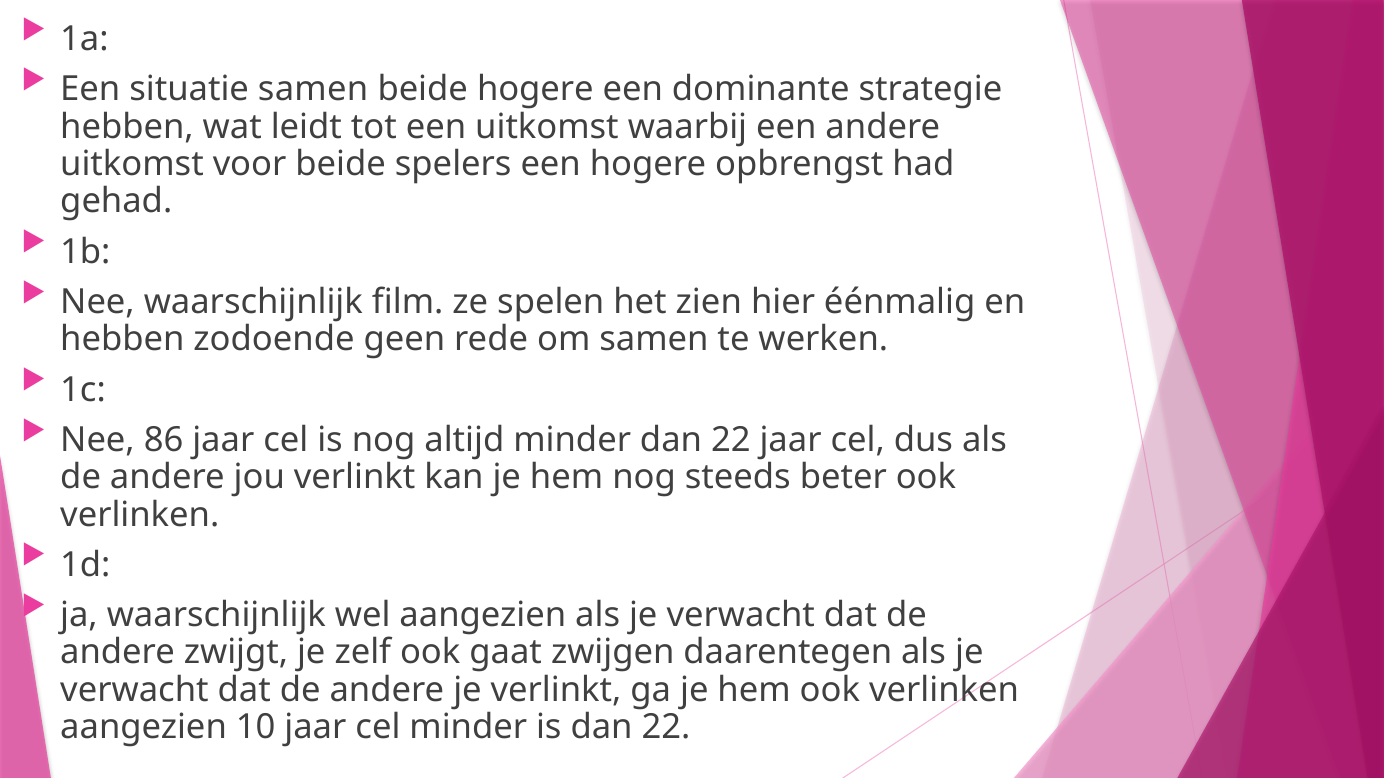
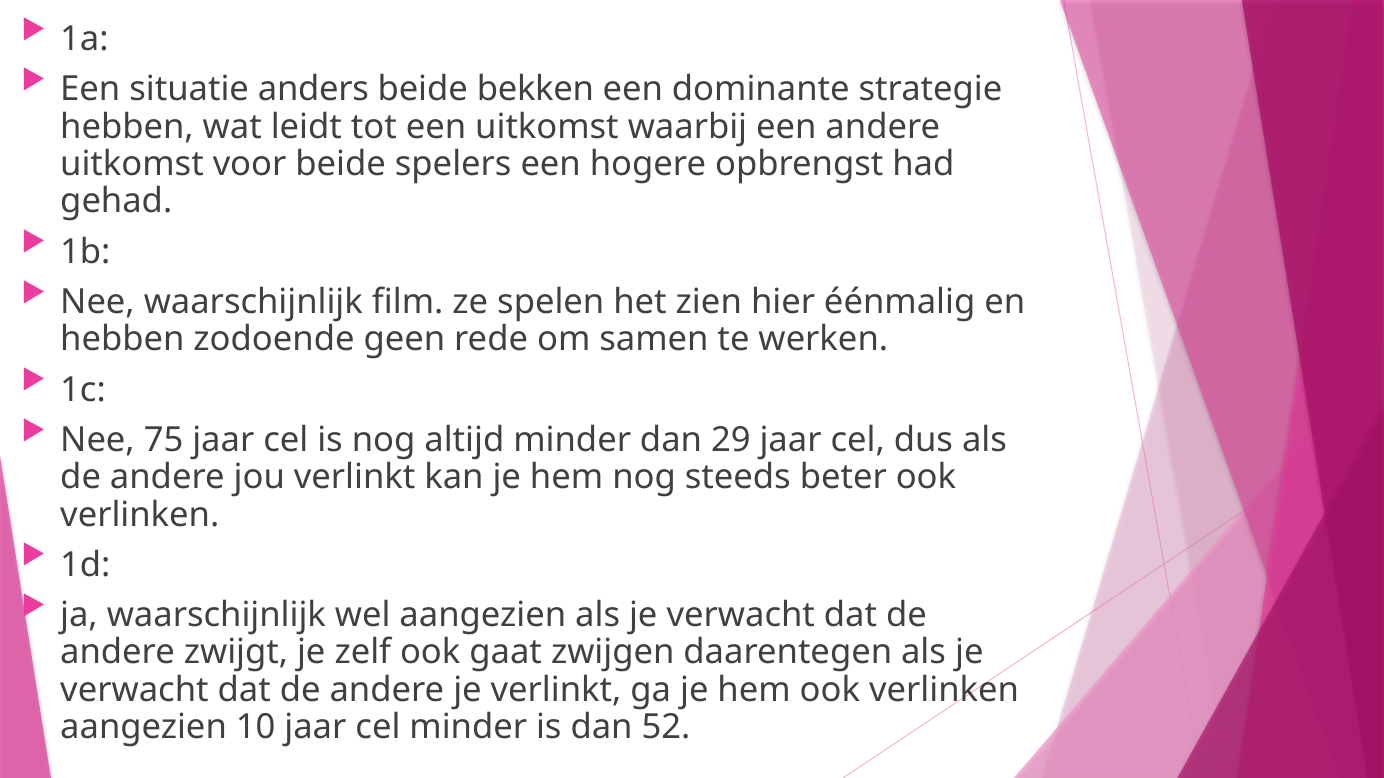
situatie samen: samen -> anders
beide hogere: hogere -> bekken
86: 86 -> 75
minder dan 22: 22 -> 29
is dan 22: 22 -> 52
